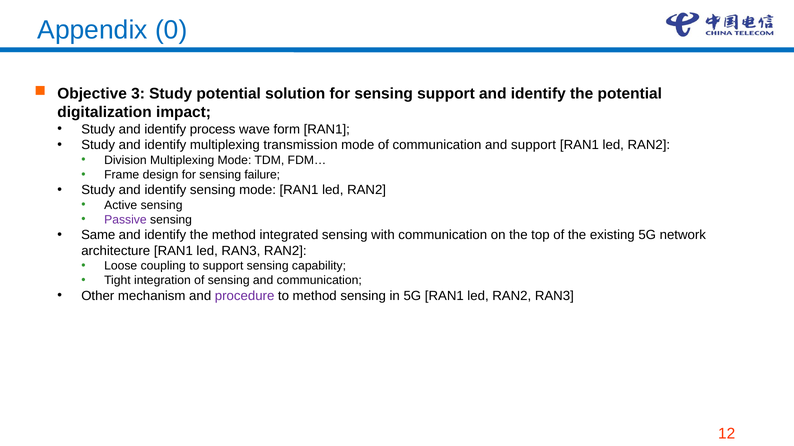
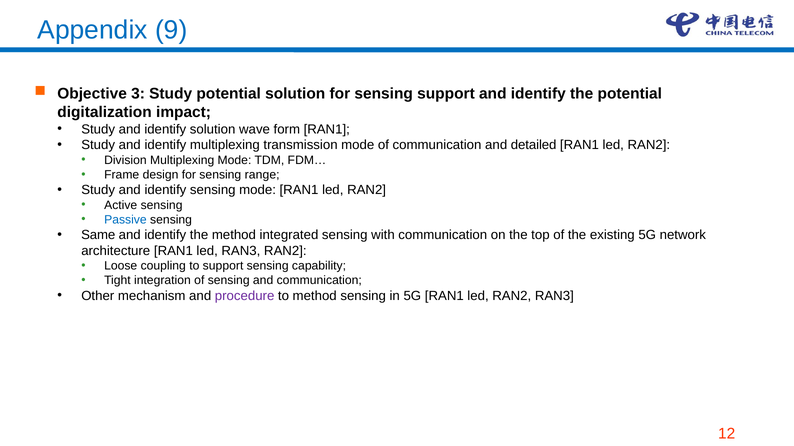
0: 0 -> 9
identify process: process -> solution
and support: support -> detailed
failure: failure -> range
Passive colour: purple -> blue
